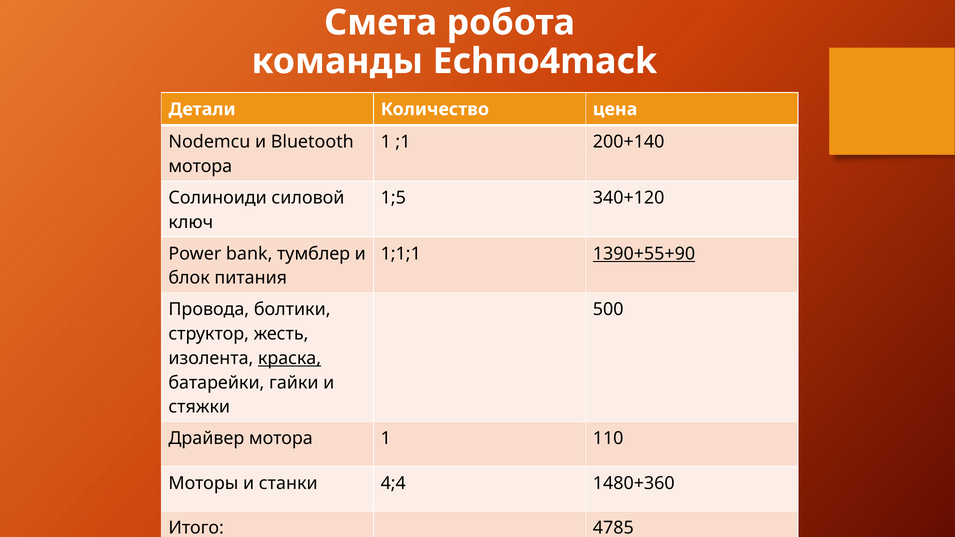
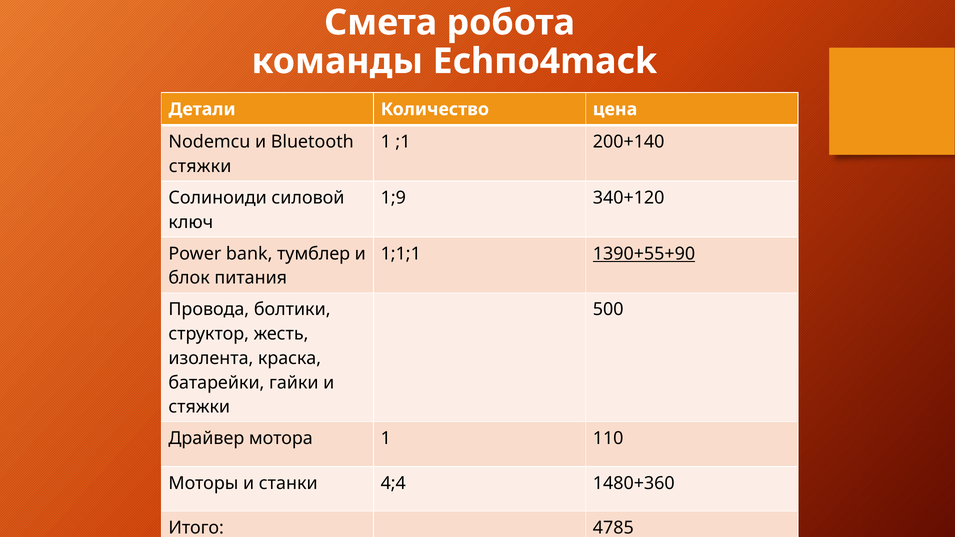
мотора at (200, 166): мотора -> стяжки
1;5: 1;5 -> 1;9
краска underline: present -> none
